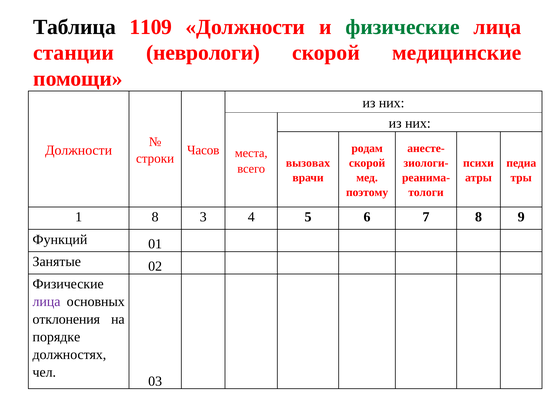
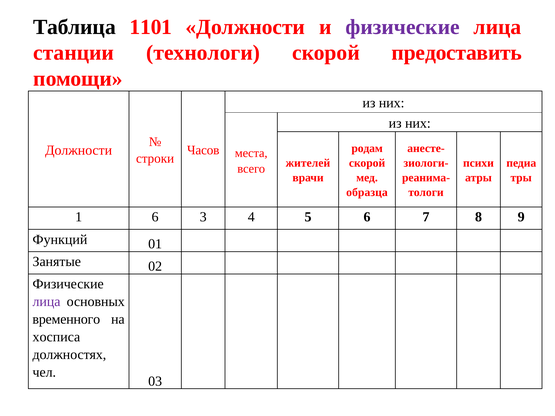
1109: 1109 -> 1101
физические at (403, 27) colour: green -> purple
неврологи: неврологи -> технологи
медицинские: медицинские -> предоставить
вызовах: вызовах -> жителей
поэтому: поэтому -> образца
1 8: 8 -> 6
отклонения: отклонения -> временного
порядке: порядке -> хосписа
